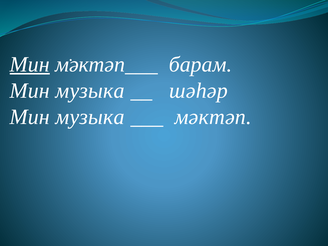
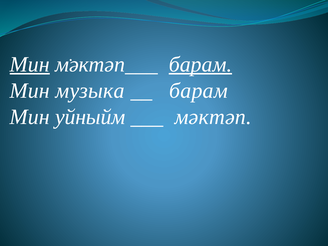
барам at (200, 64) underline: none -> present
шәһәр at (198, 91): шәһәр -> барам
музыка at (90, 117): музыка -> уйныйм
